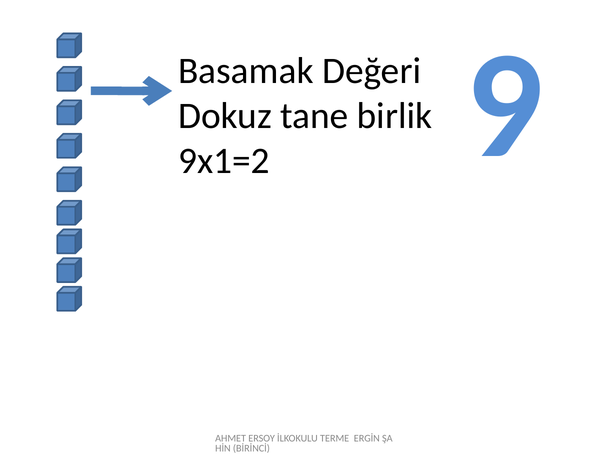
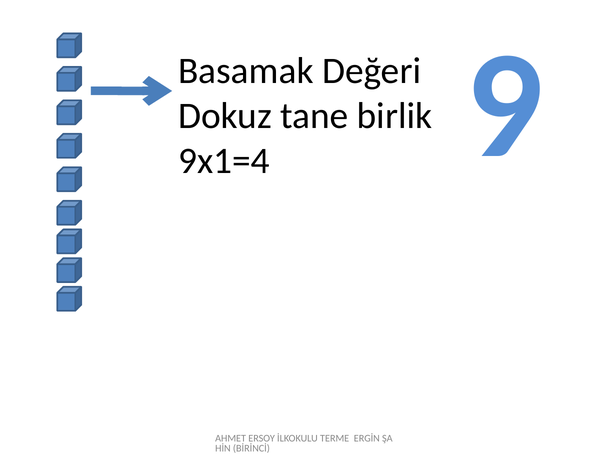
9x1=2: 9x1=2 -> 9x1=4
